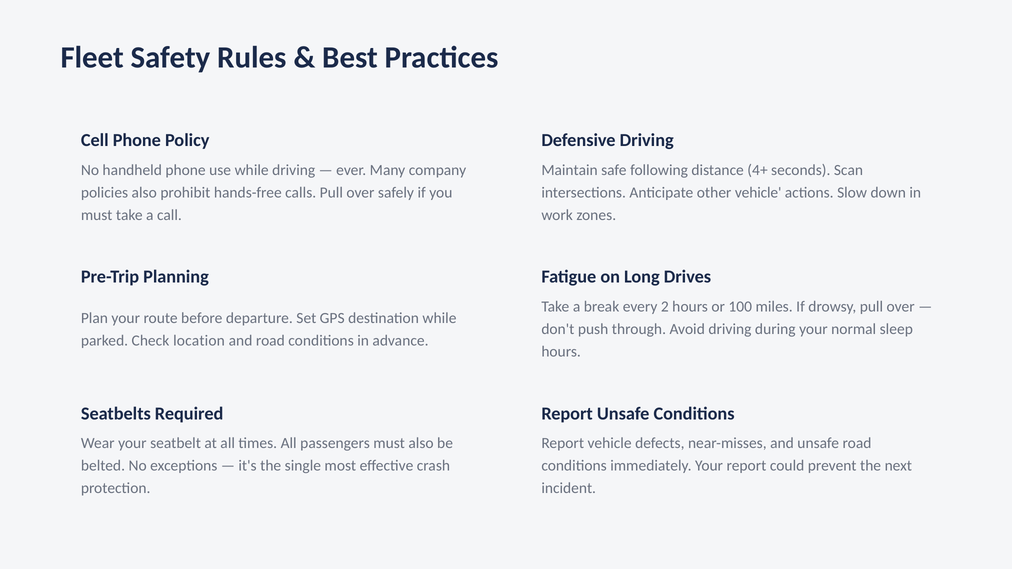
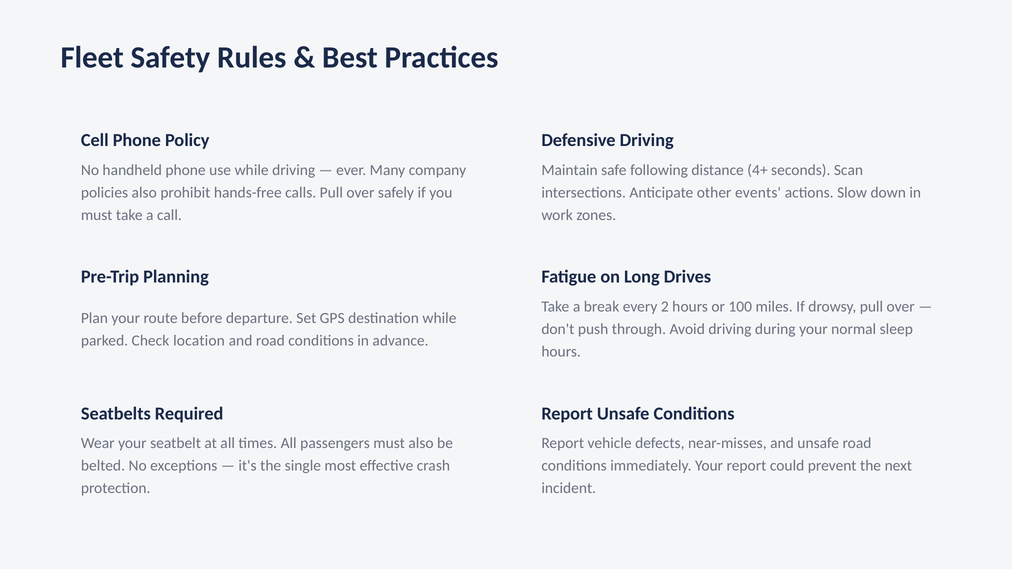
other vehicle: vehicle -> events
